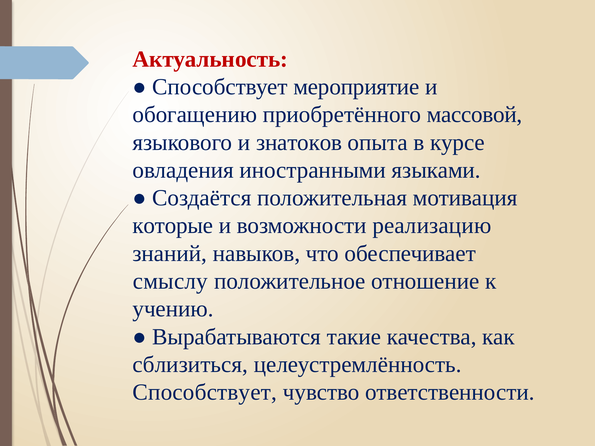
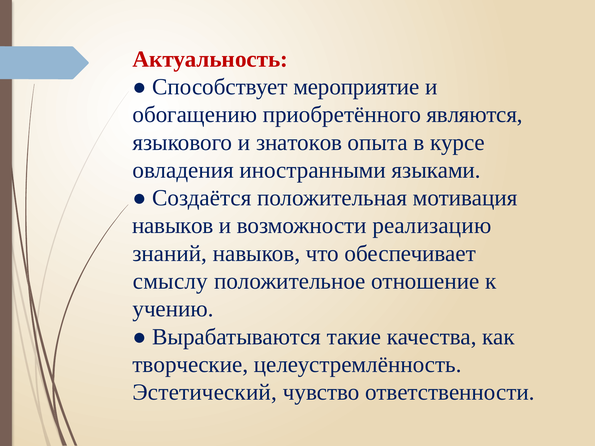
массовой: массовой -> являются
которые at (173, 226): которые -> навыков
сблизиться: сблизиться -> творческие
Способствует at (205, 392): Способствует -> Эстетический
